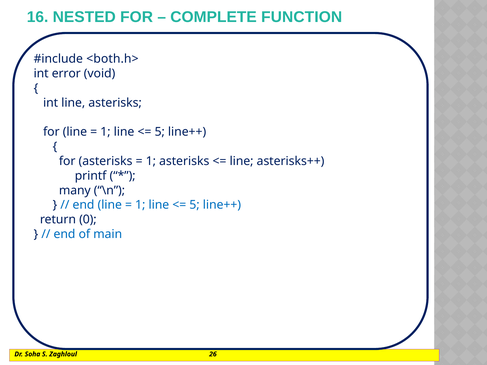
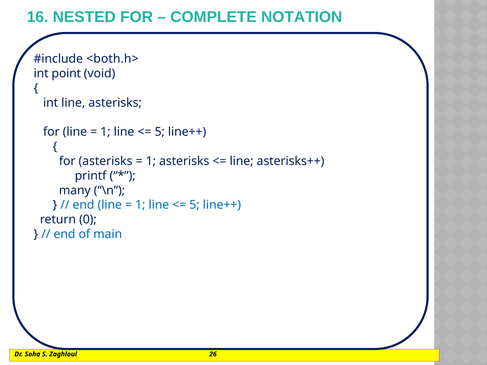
FUNCTION: FUNCTION -> NOTATION
error: error -> point
